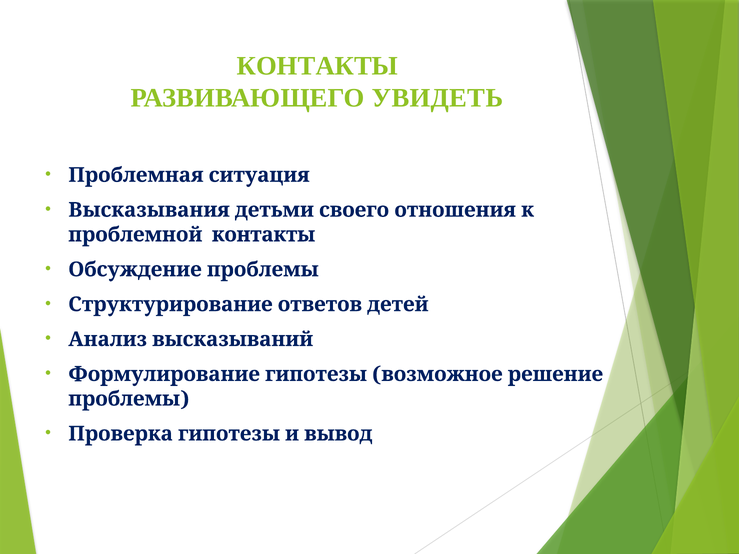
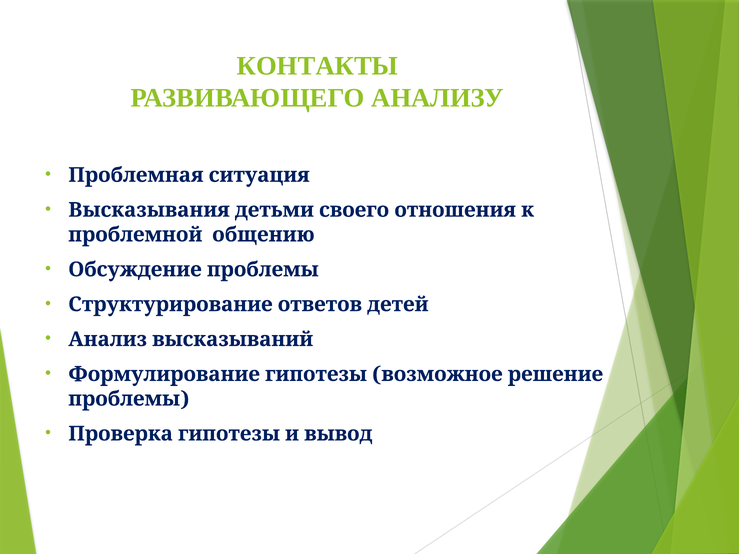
УВИДЕТЬ: УВИДЕТЬ -> АНАЛИЗУ
проблемной контакты: контакты -> общению
